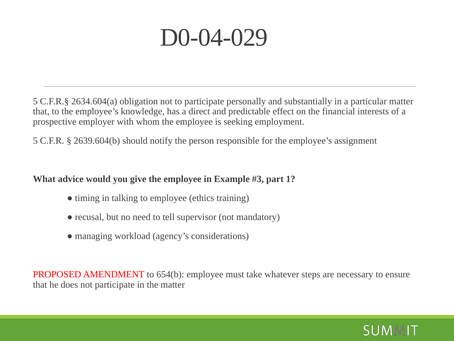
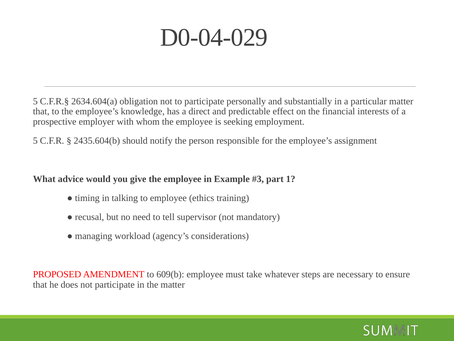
2639.604(b: 2639.604(b -> 2435.604(b
654(b: 654(b -> 609(b
